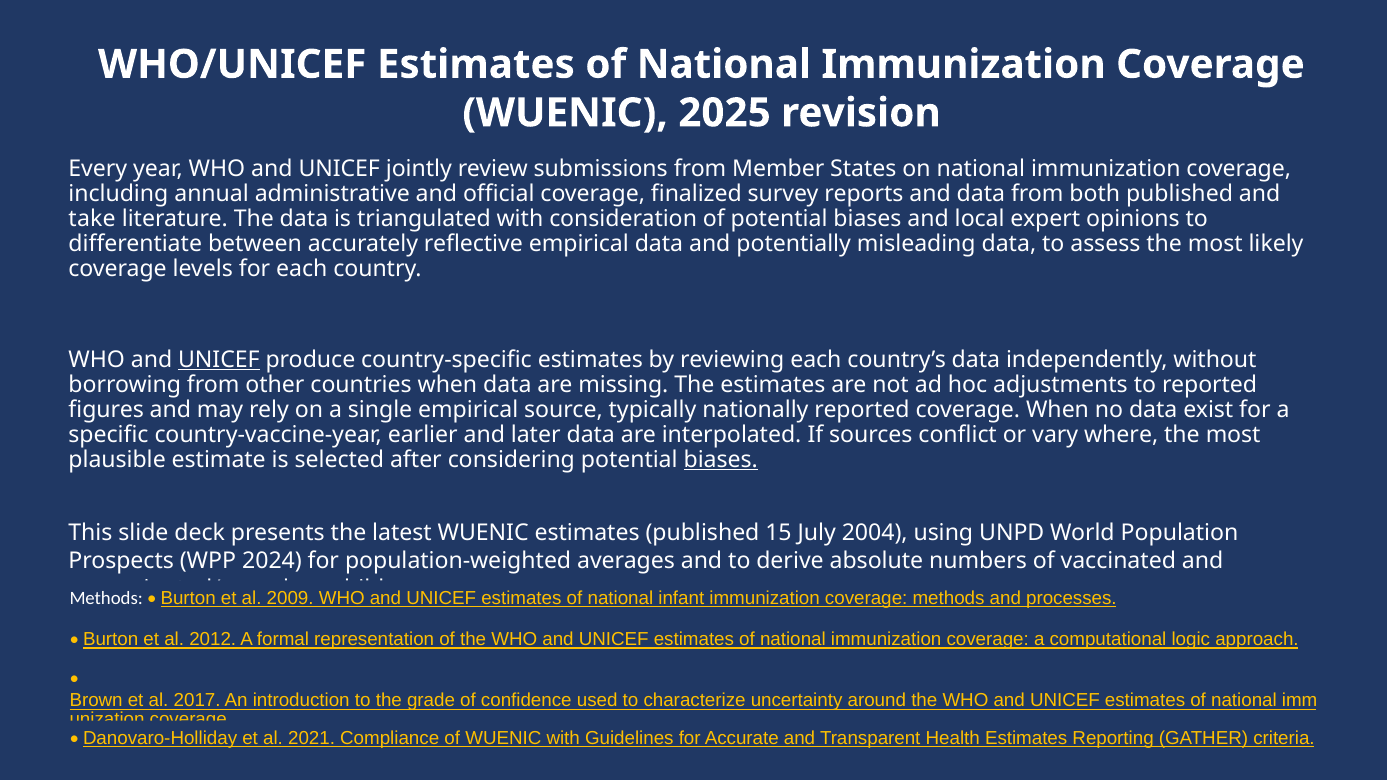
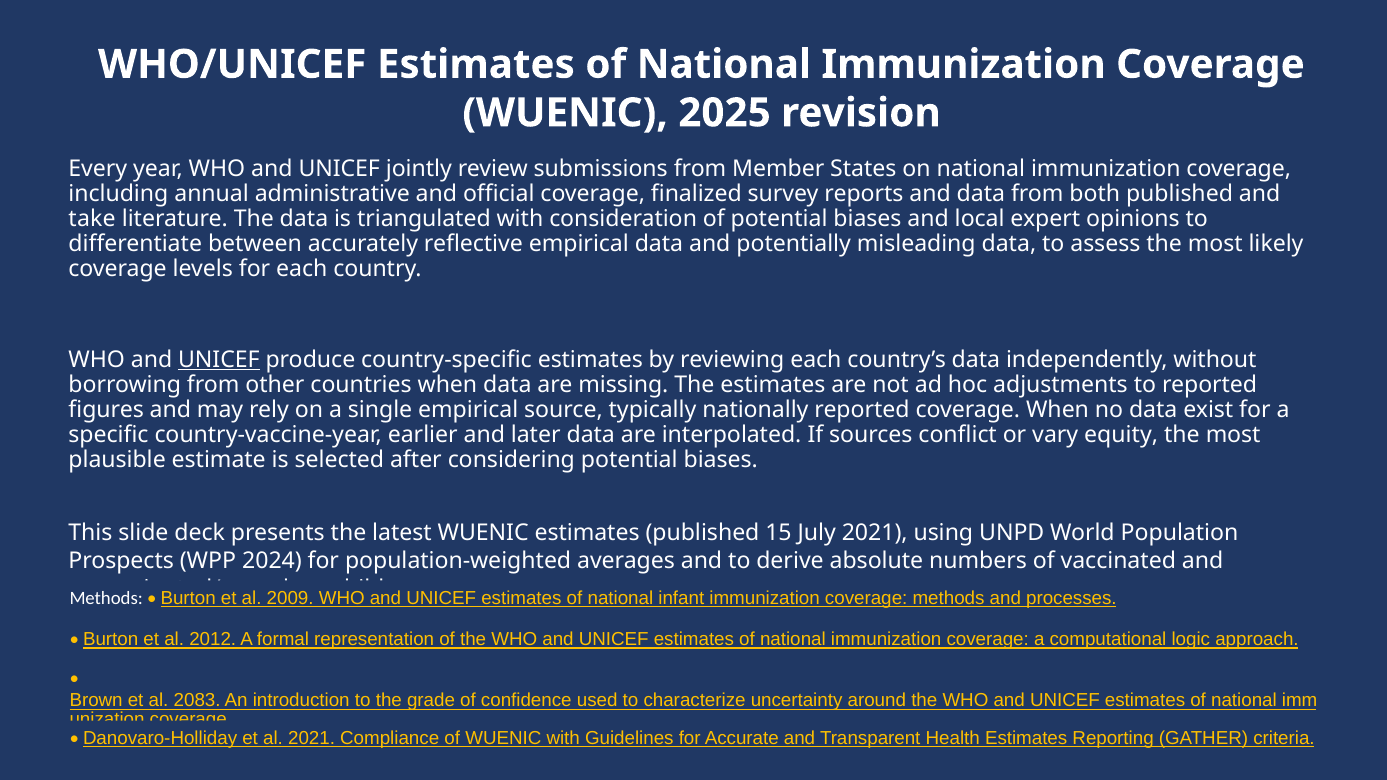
where: where -> equity
biases at (721, 460) underline: present -> none
July 2004: 2004 -> 2021
2017: 2017 -> 2083
